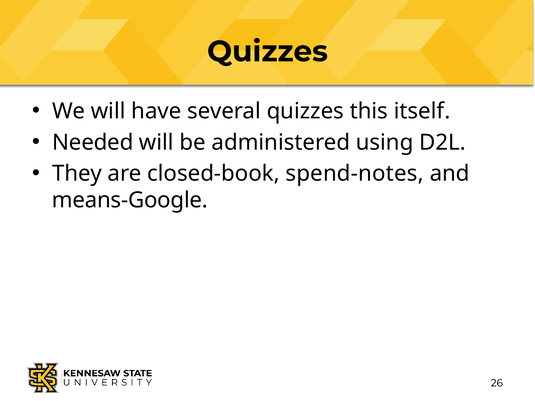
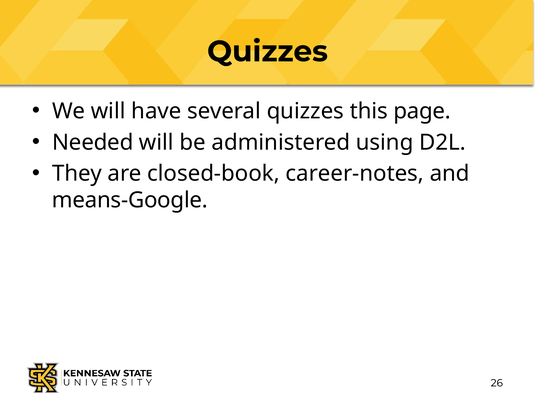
itself: itself -> page
spend-notes: spend-notes -> career-notes
